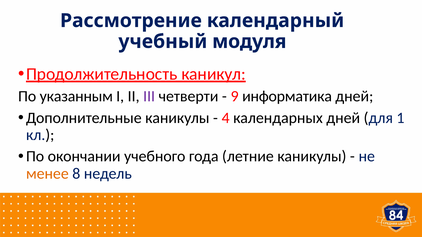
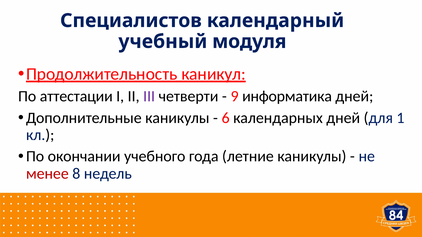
Рассмотрение: Рассмотрение -> Специалистов
указанным: указанным -> аттестации
4: 4 -> 6
менее colour: orange -> red
